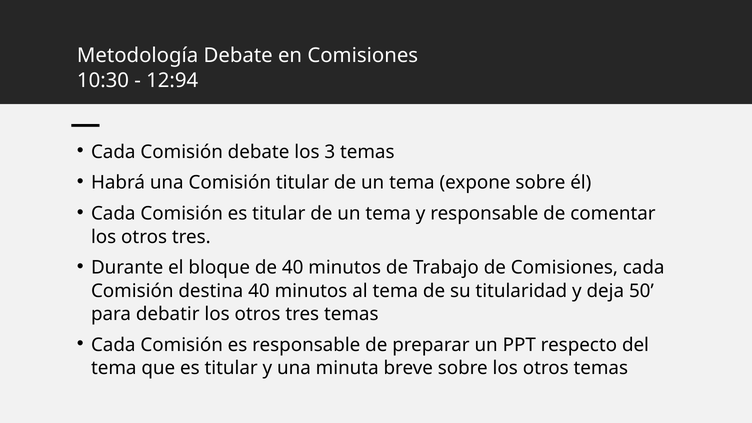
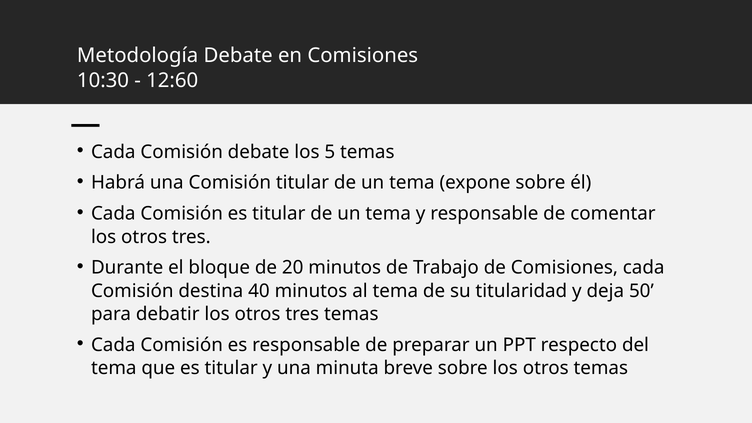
12:94: 12:94 -> 12:60
3: 3 -> 5
de 40: 40 -> 20
